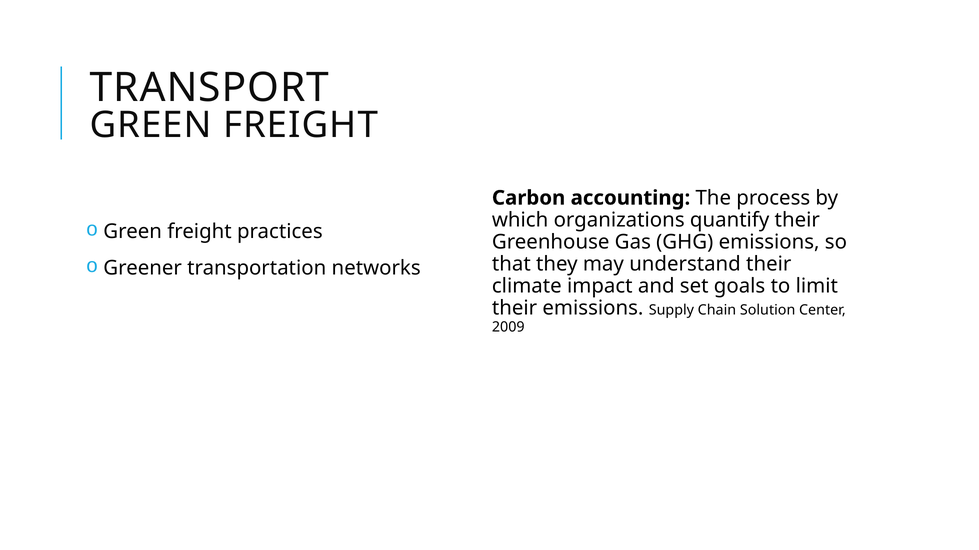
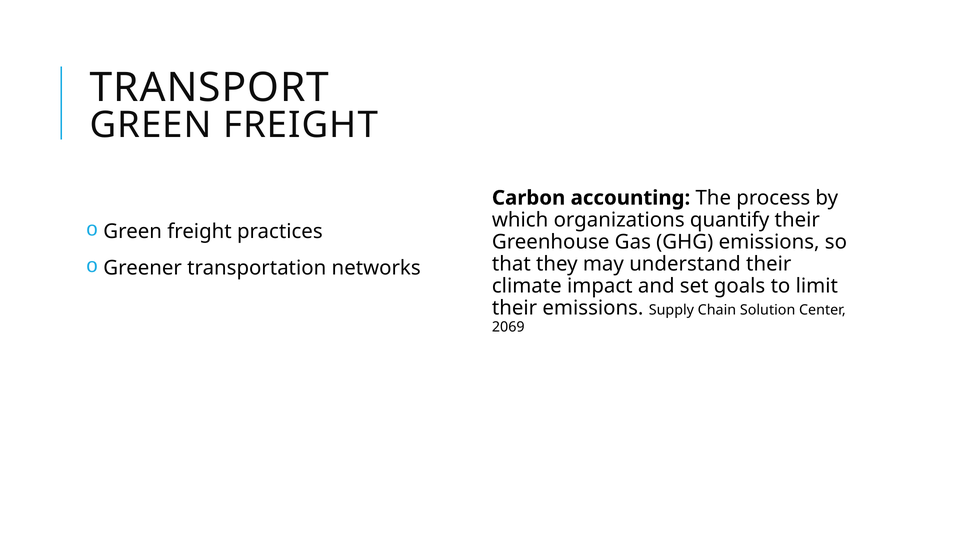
2009: 2009 -> 2069
